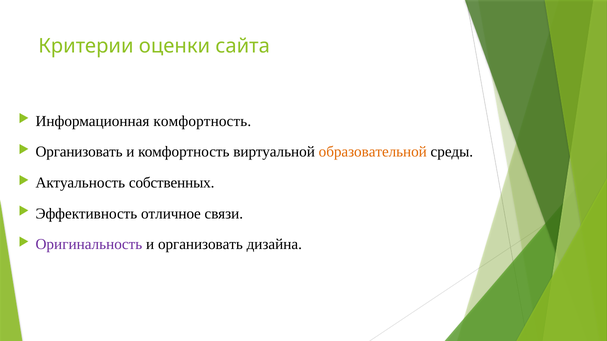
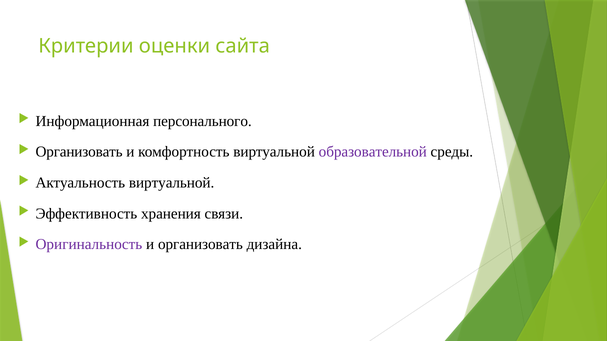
Информационная комфортность: комфортность -> персонального
образовательной colour: orange -> purple
Актуальность собственных: собственных -> виртуальной
отличное: отличное -> хранения
